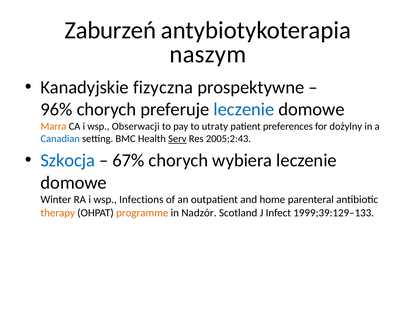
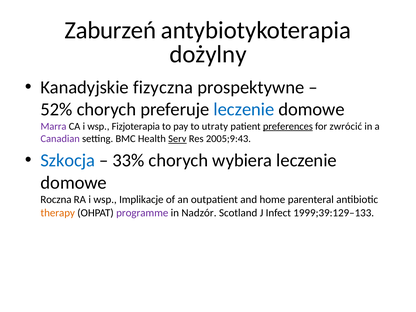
naszym: naszym -> dożylny
96%: 96% -> 52%
Marra colour: orange -> purple
Obserwacji: Obserwacji -> Fizjoterapia
preferences underline: none -> present
dożylny: dożylny -> zwrócić
Canadian colour: blue -> purple
2005;2:43: 2005;2:43 -> 2005;9:43
67%: 67% -> 33%
Winter: Winter -> Roczna
Infections: Infections -> Implikacje
programme colour: orange -> purple
